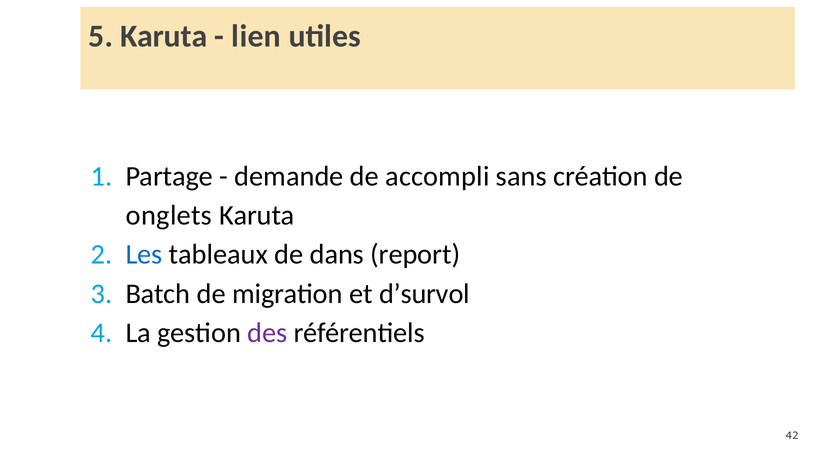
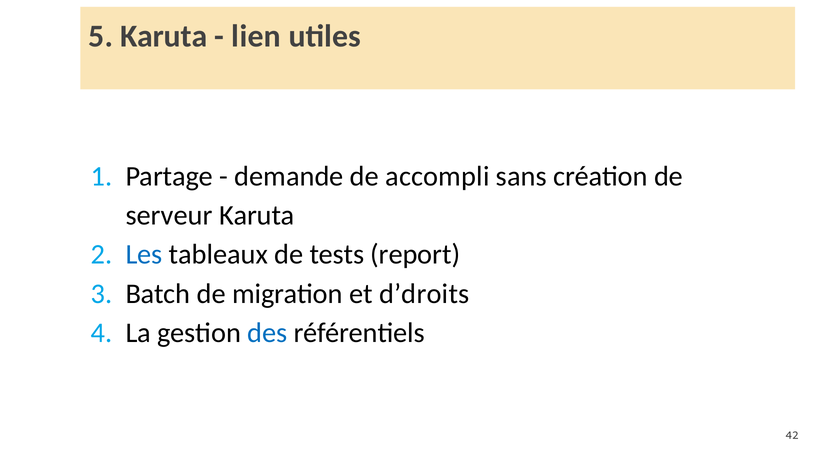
onglets: onglets -> serveur
dans: dans -> tests
d’survol: d’survol -> d’droits
des colour: purple -> blue
